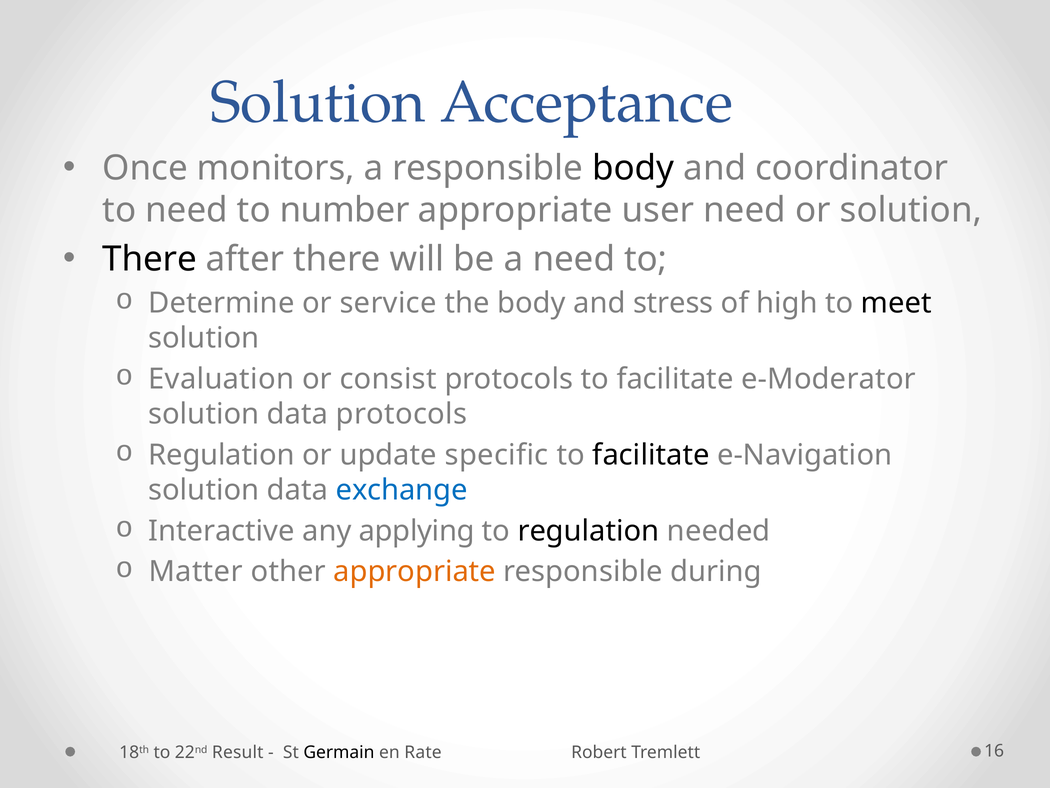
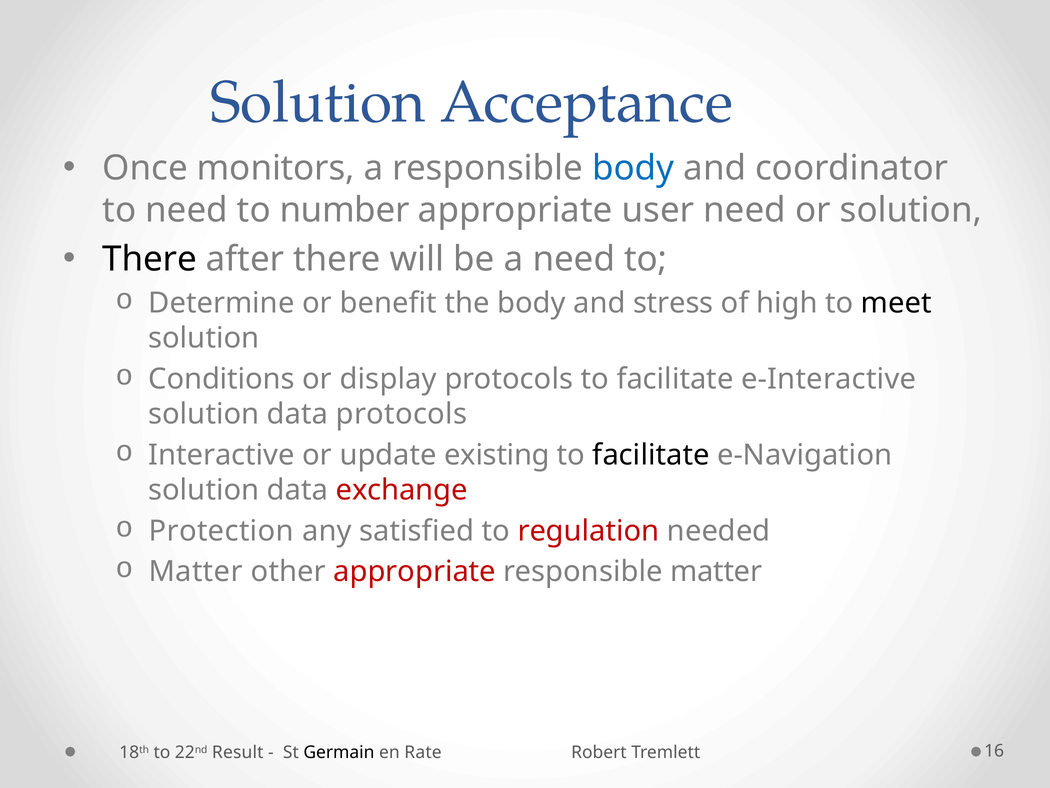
body at (633, 168) colour: black -> blue
service: service -> benefit
Evaluation: Evaluation -> Conditions
consist: consist -> display
e-Moderator: e-Moderator -> e-Interactive
Regulation at (222, 455): Regulation -> Interactive
specific: specific -> existing
exchange colour: blue -> red
Interactive: Interactive -> Protection
applying: applying -> satisfied
regulation at (588, 531) colour: black -> red
appropriate at (415, 571) colour: orange -> red
responsible during: during -> matter
